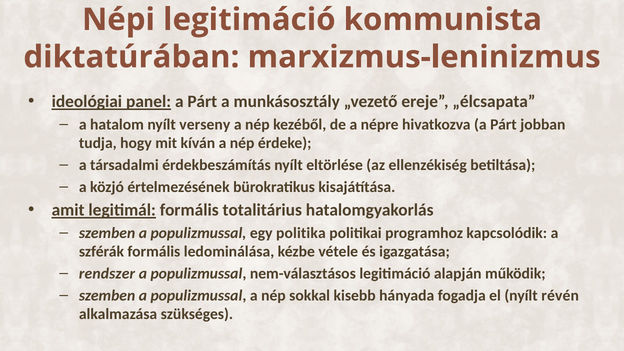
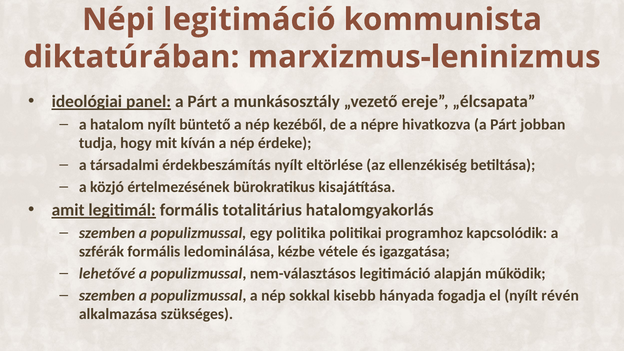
verseny: verseny -> büntető
rendszer: rendszer -> lehetővé
